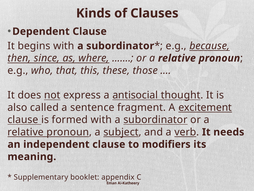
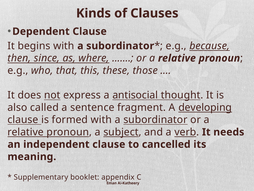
excitement: excitement -> developing
modifiers: modifiers -> cancelled
